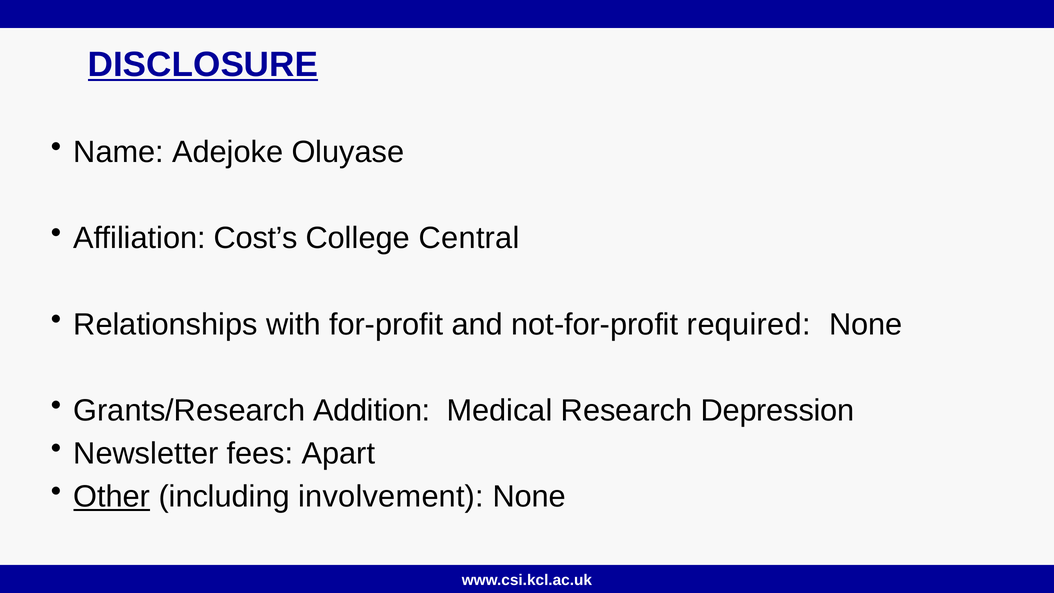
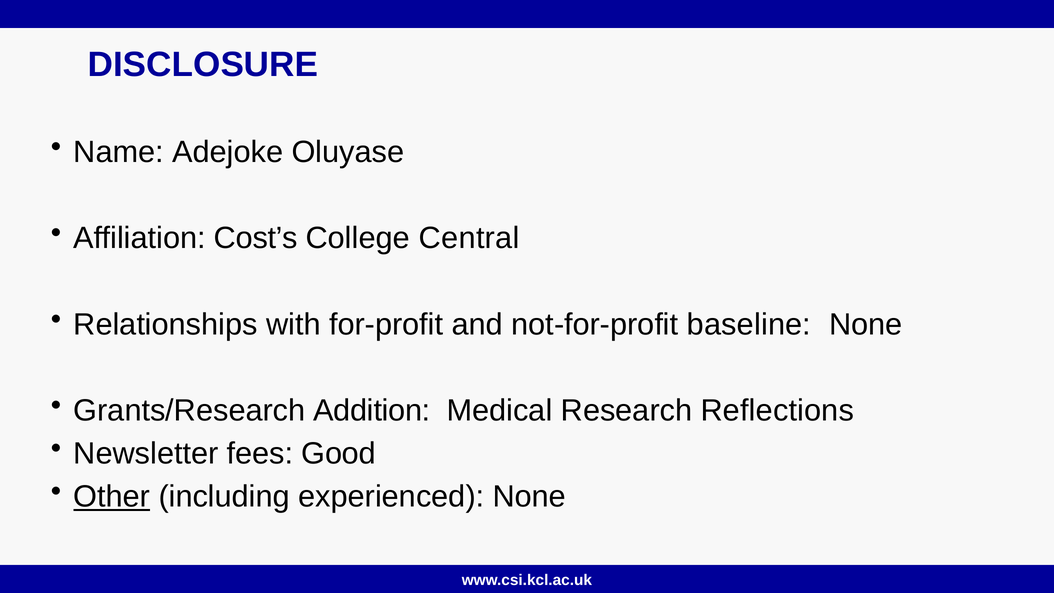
DISCLOSURE underline: present -> none
required: required -> baseline
Depression: Depression -> Reflections
Apart: Apart -> Good
involvement: involvement -> experienced
